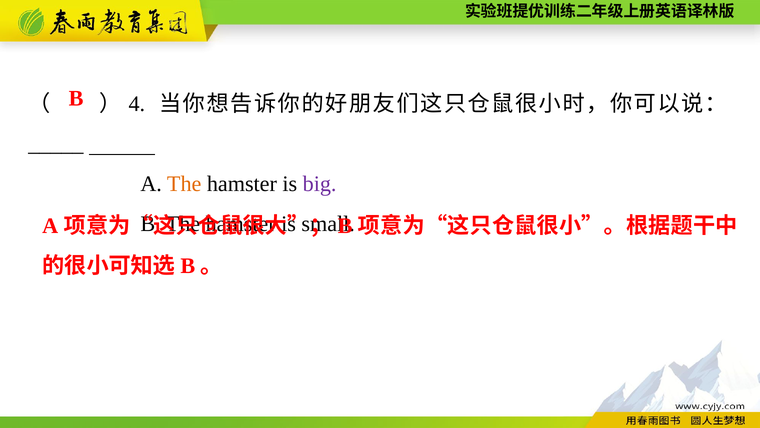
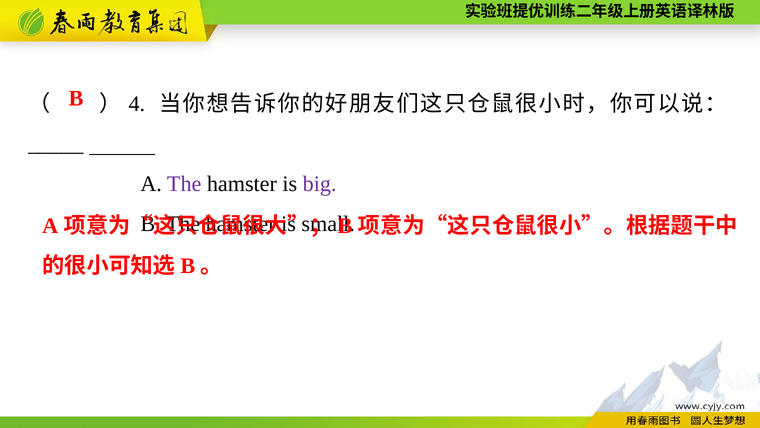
The at (184, 184) colour: orange -> purple
